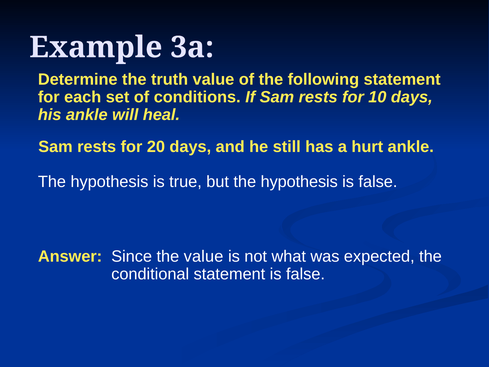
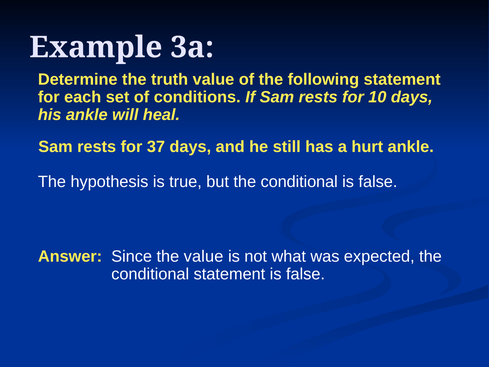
20: 20 -> 37
but the hypothesis: hypothesis -> conditional
